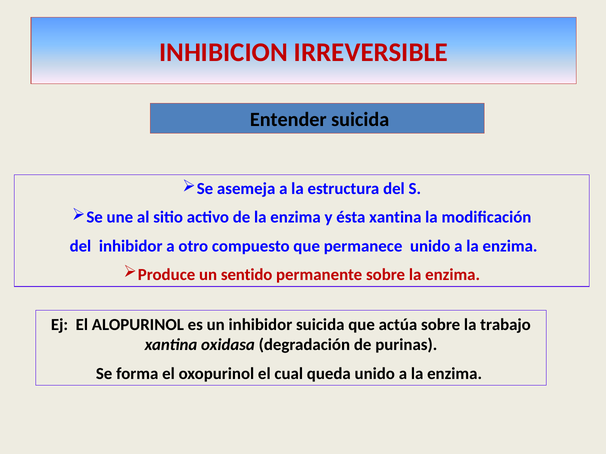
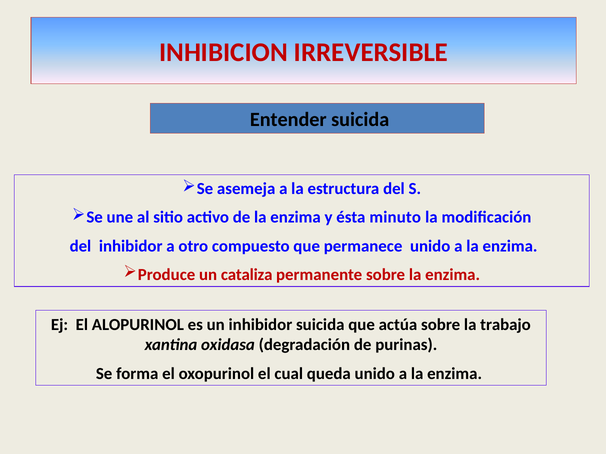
ésta xantina: xantina -> minuto
sentido: sentido -> cataliza
